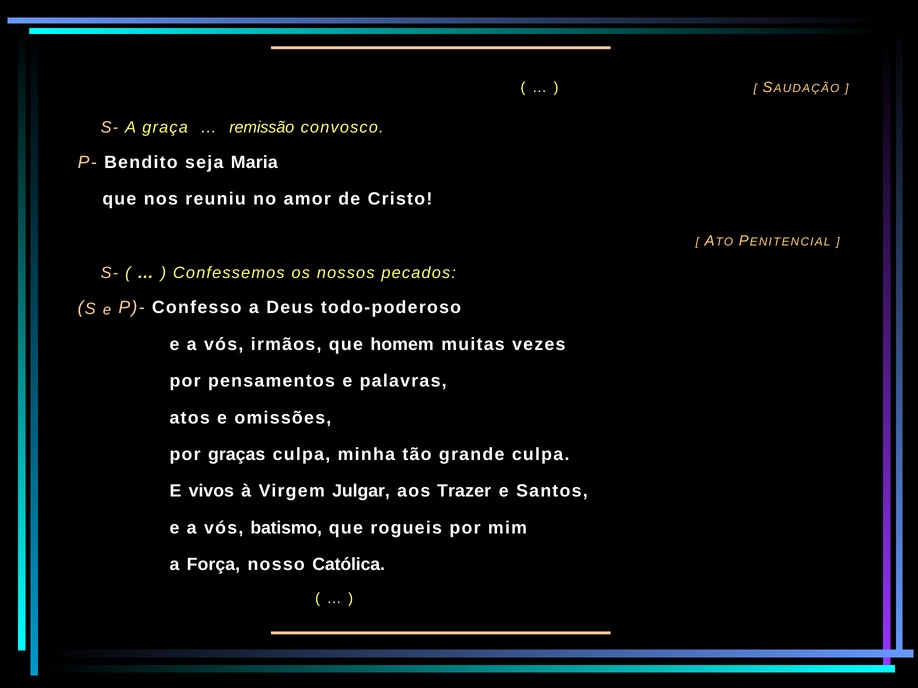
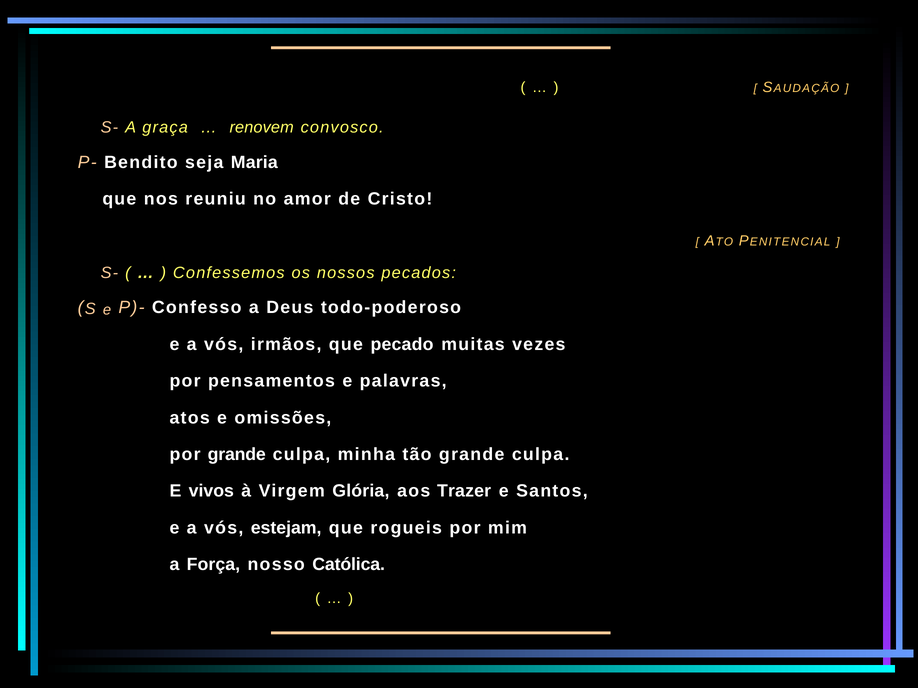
remissão: remissão -> renovem
homem: homem -> pecado
por graças: graças -> grande
Julgar: Julgar -> Glória
batismo: batismo -> estejam
